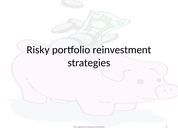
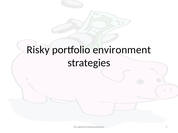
reinvestment: reinvestment -> environment
